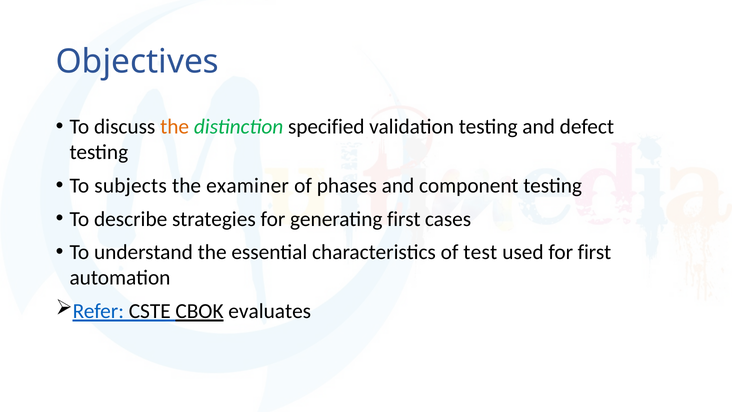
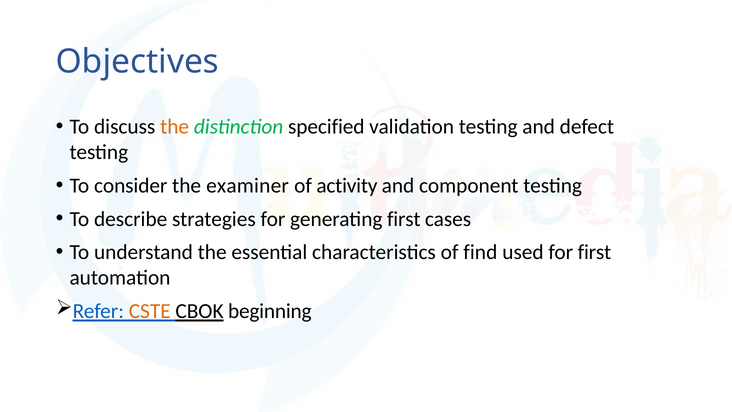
subjects: subjects -> consider
phases: phases -> activity
test: test -> find
CSTE colour: black -> orange
evaluates: evaluates -> beginning
